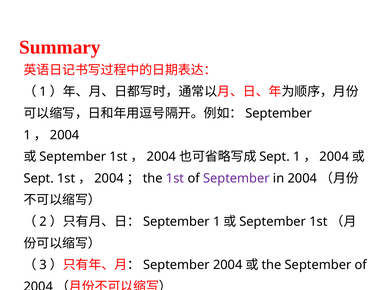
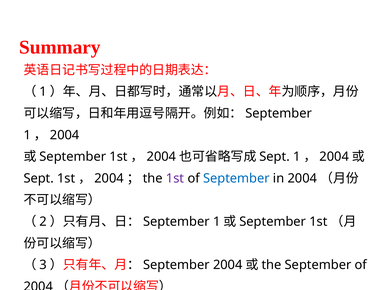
September at (236, 178) colour: purple -> blue
